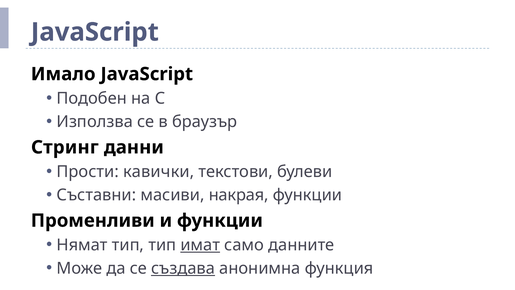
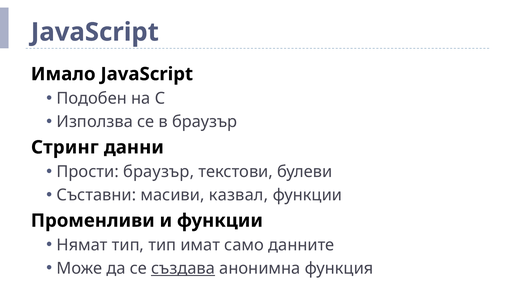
Прости кавички: кавички -> браузър
накрая: накрая -> казвал
имат underline: present -> none
